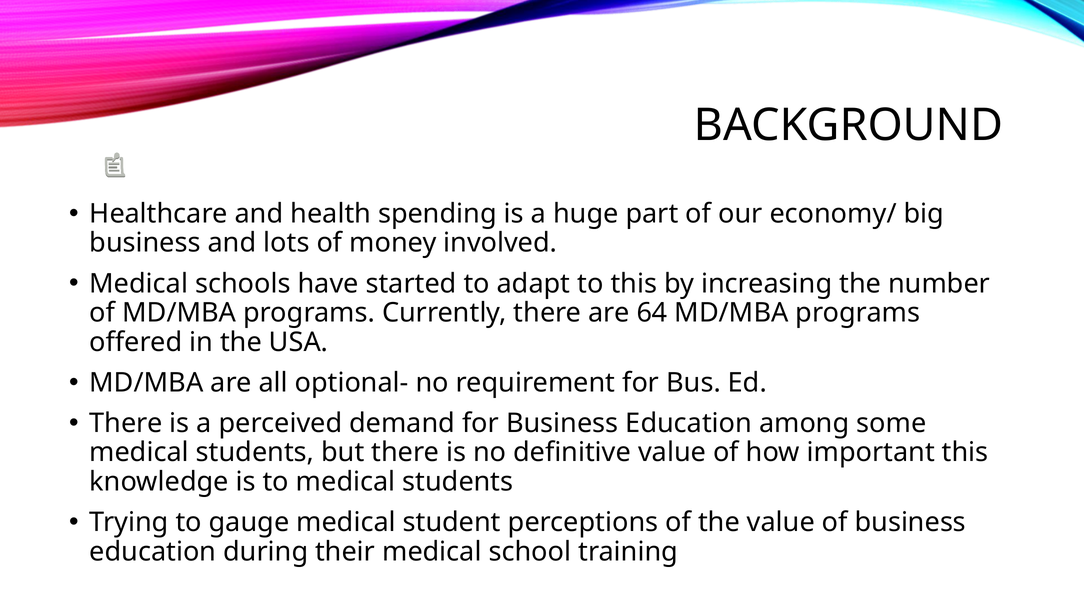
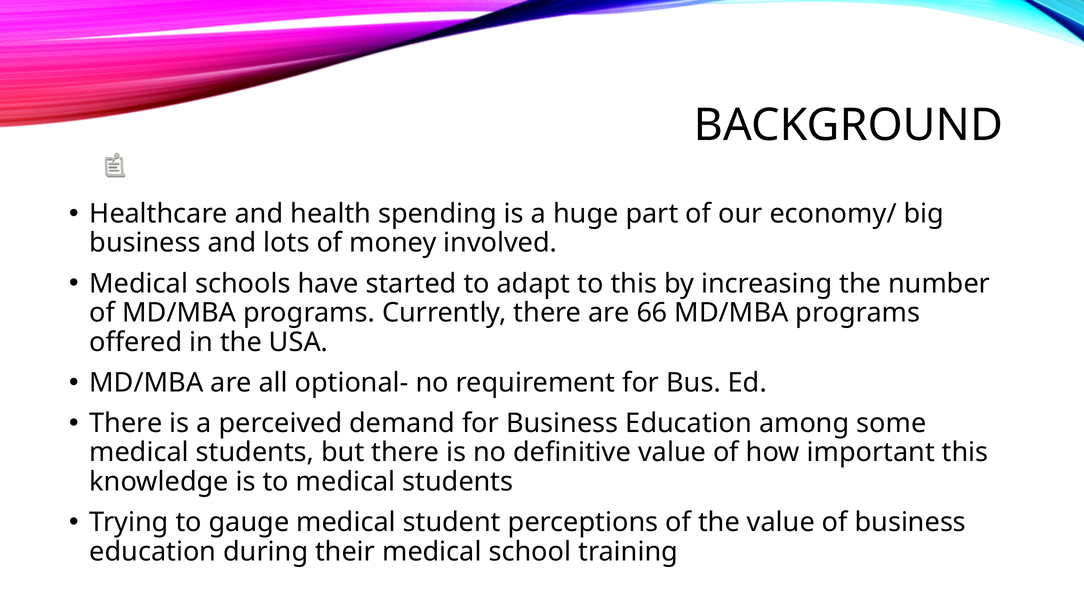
64: 64 -> 66
